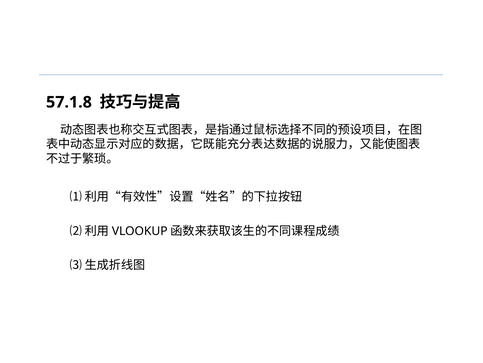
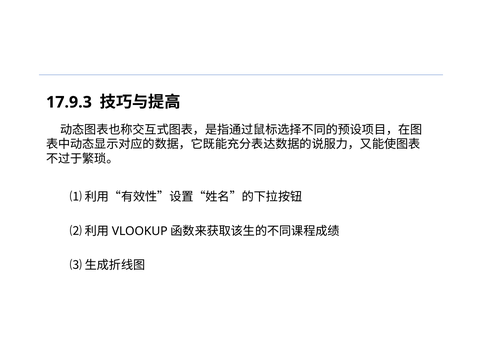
57.1.8: 57.1.8 -> 17.9.3
